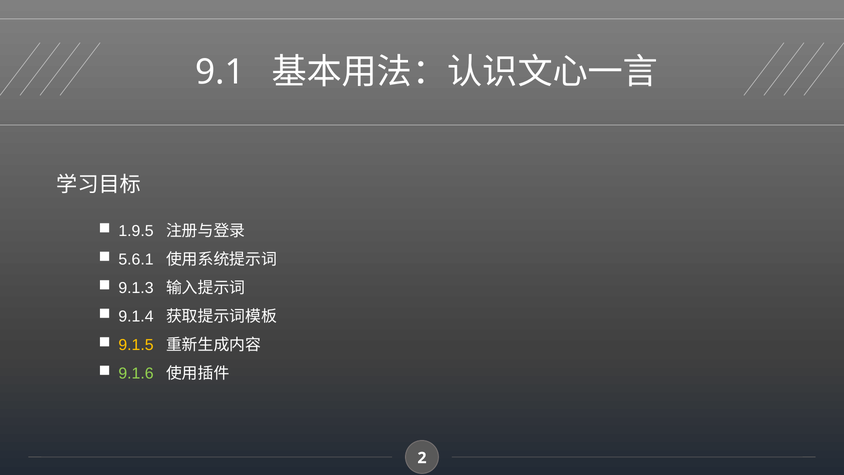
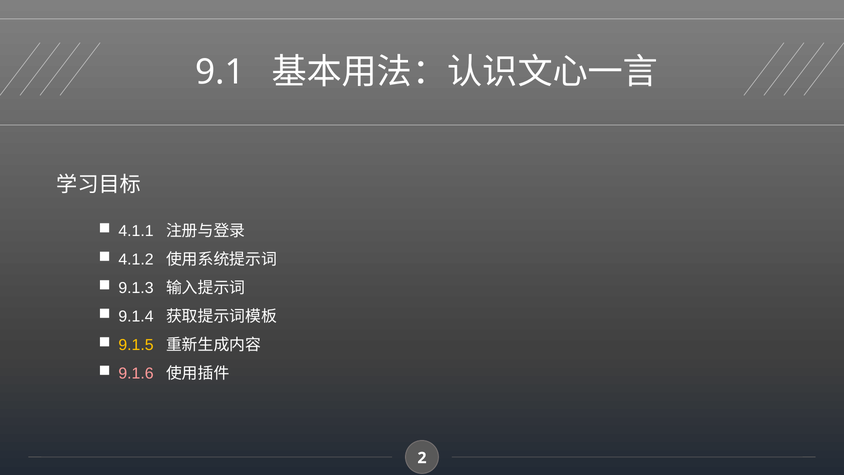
1.9.5: 1.9.5 -> 4.1.1
5.6.1: 5.6.1 -> 4.1.2
9.1.6 colour: light green -> pink
